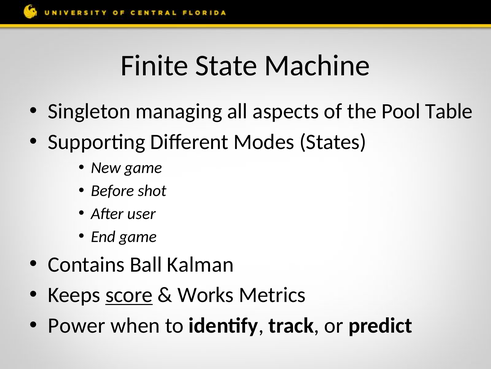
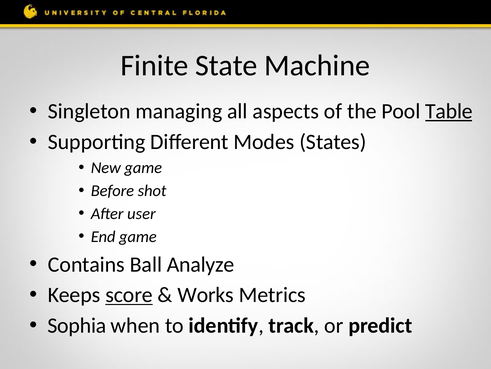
Table underline: none -> present
Kalman: Kalman -> Analyze
Power: Power -> Sophia
